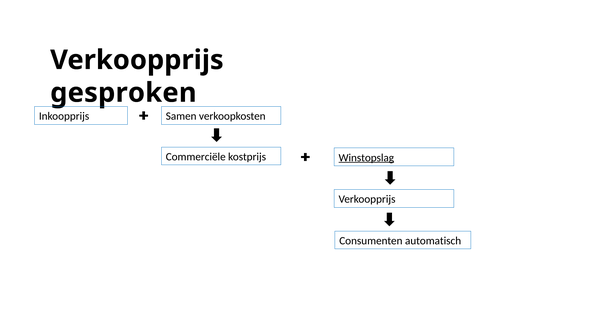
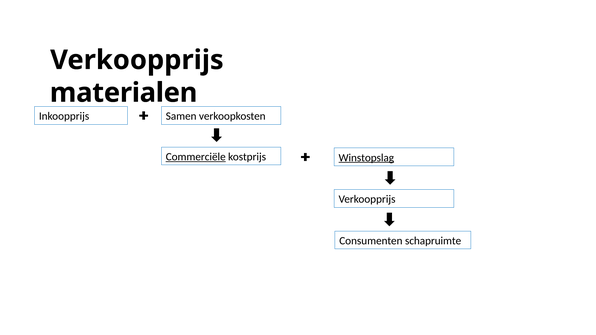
gesproken: gesproken -> materialen
Commerciële underline: none -> present
automatisch: automatisch -> schapruimte
